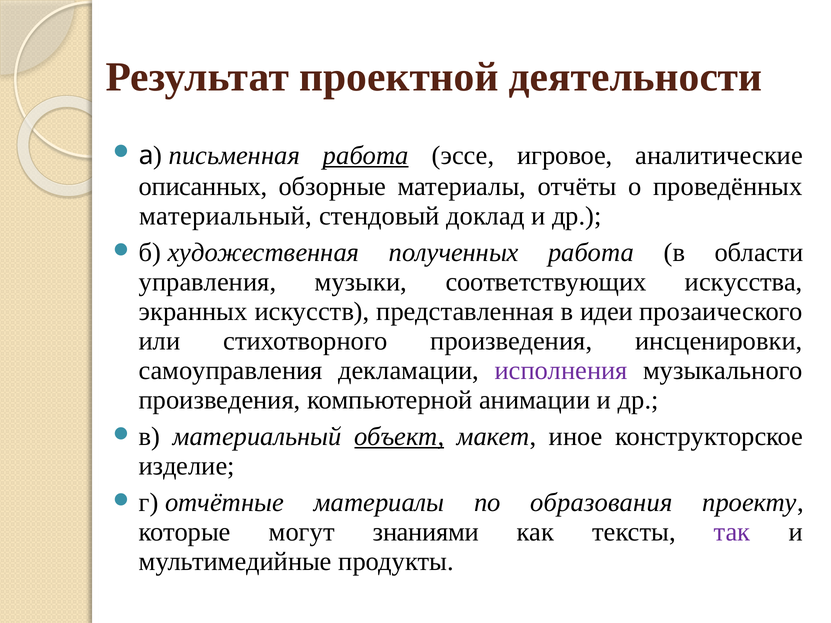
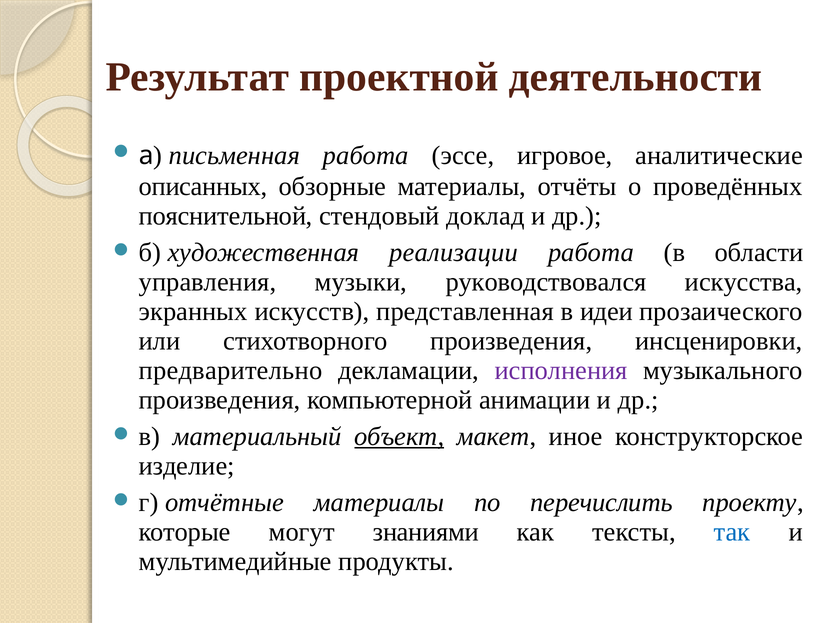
работа at (366, 155) underline: present -> none
материальный at (225, 216): материальный -> пояснительной
полученных: полученных -> реализации
соответствующих: соответствующих -> руководствовался
самоуправления: самоуправления -> предварительно
образования: образования -> перечислить
так colour: purple -> blue
